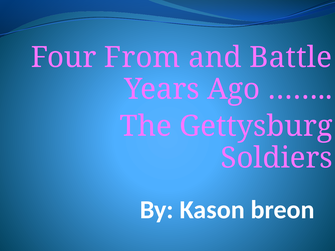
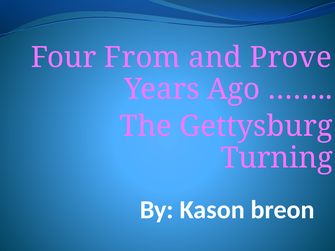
Battle: Battle -> Prove
Soldiers: Soldiers -> Turning
